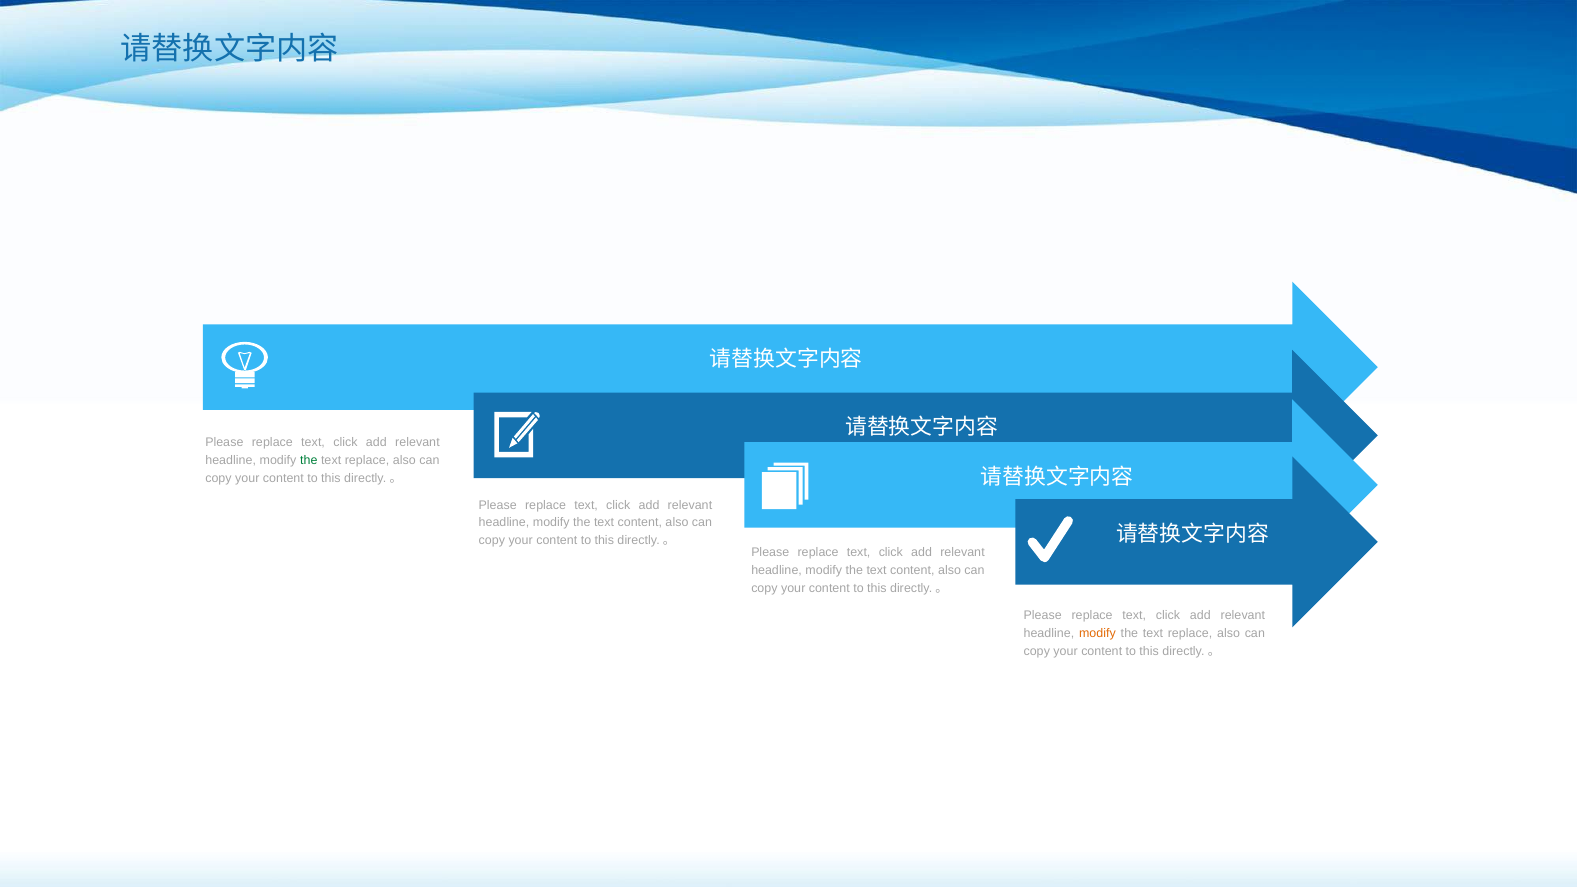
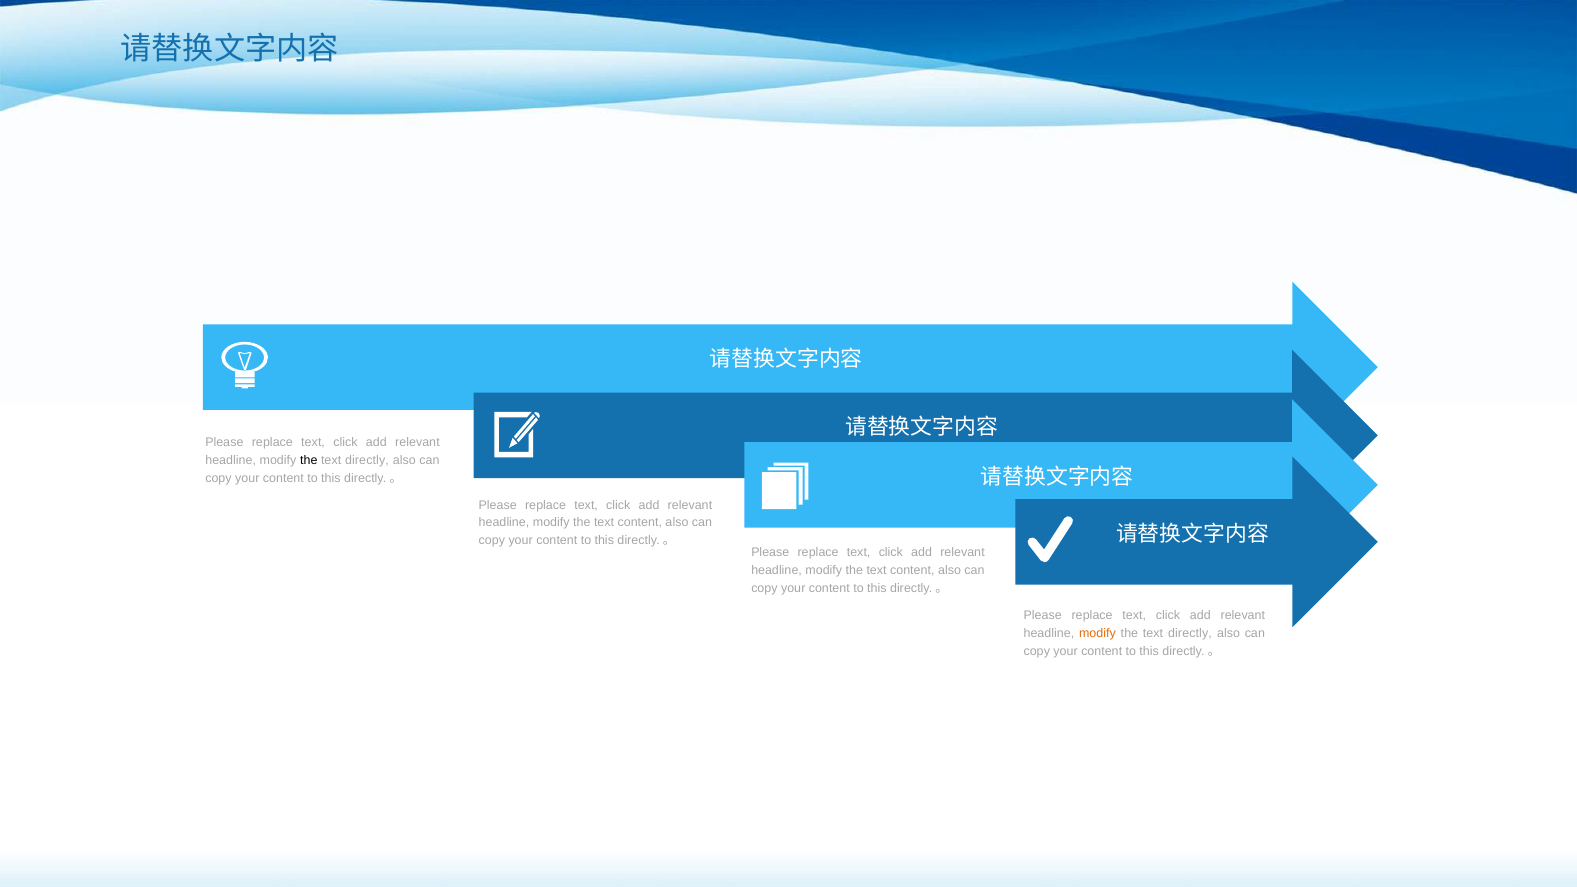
the at (309, 460) colour: green -> black
replace at (367, 460): replace -> directly
replace at (1190, 633): replace -> directly
